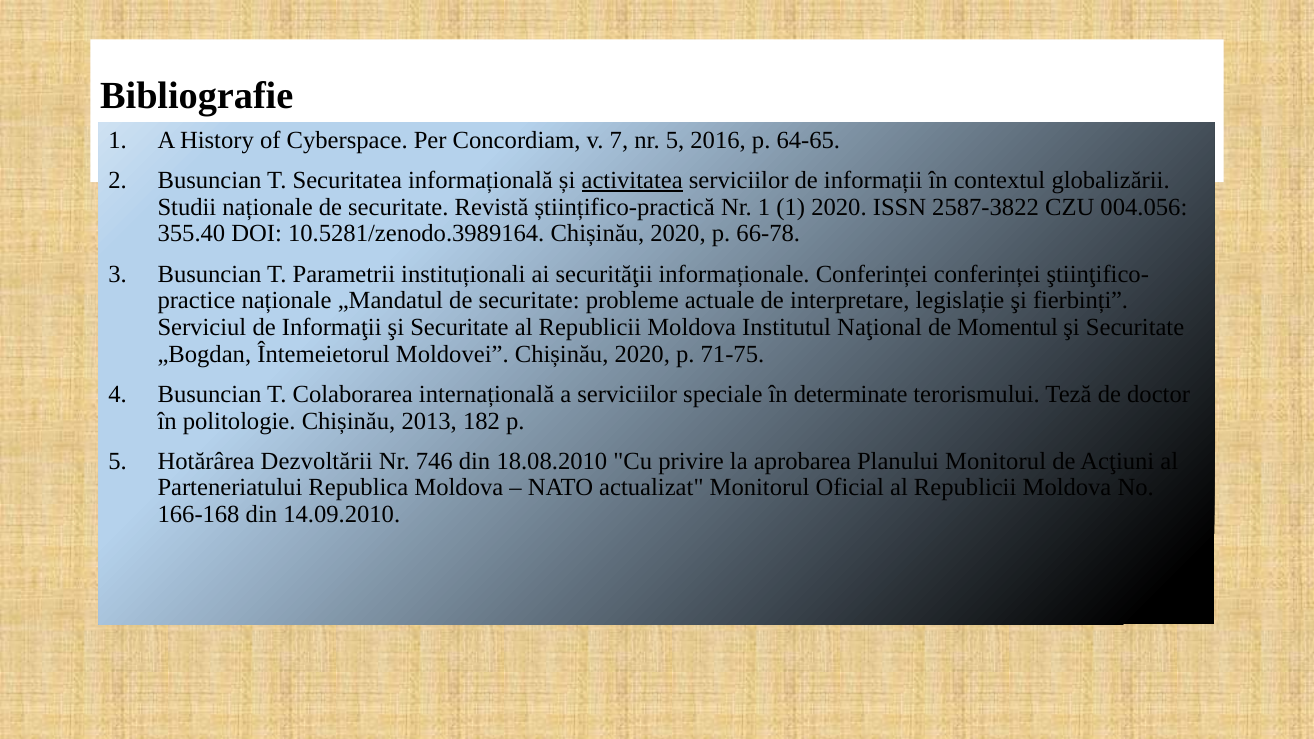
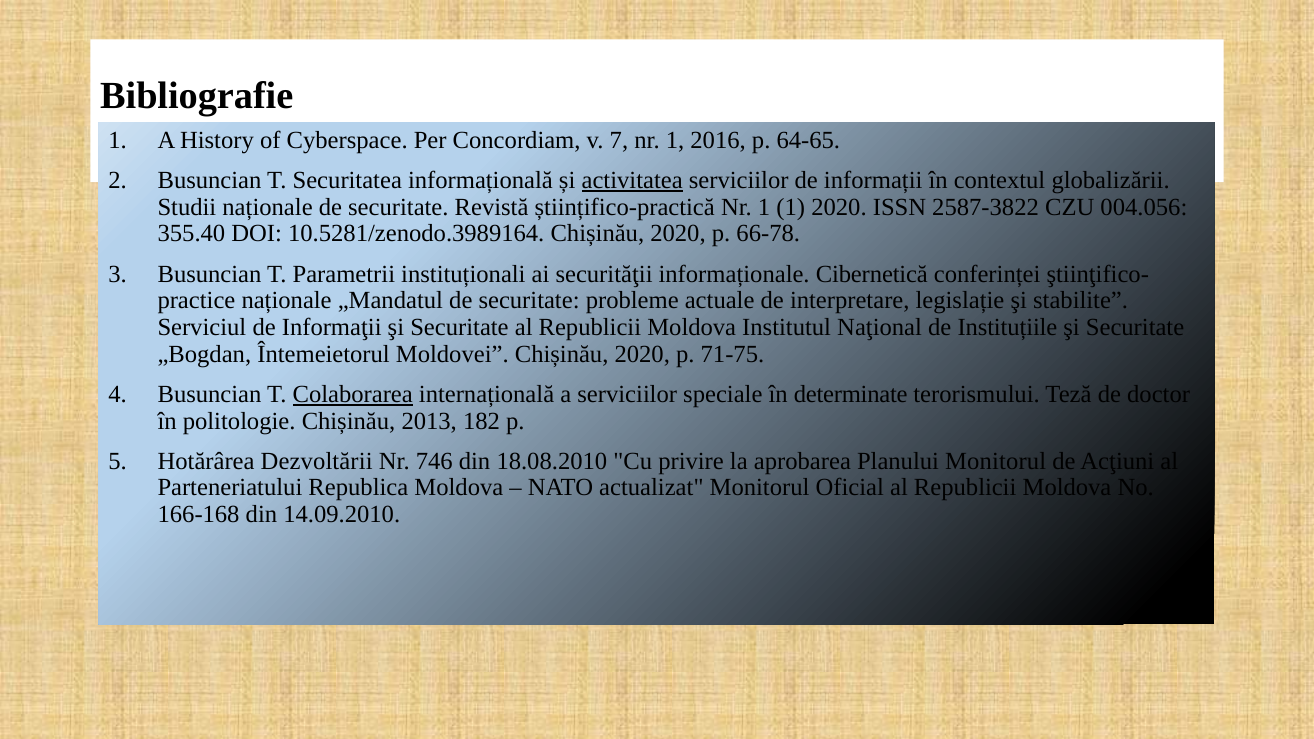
7 nr 5: 5 -> 1
informaționale Conferinței: Conferinței -> Cibernetică
fierbinți: fierbinți -> stabilite
Momentul: Momentul -> Instituțiile
Colaborarea underline: none -> present
